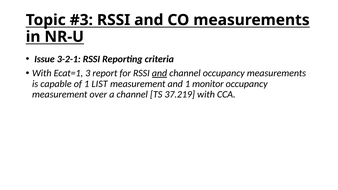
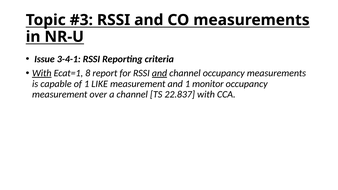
3-2-1: 3-2-1 -> 3-4-1
With at (42, 73) underline: none -> present
3: 3 -> 8
LIST: LIST -> LIKE
37.219: 37.219 -> 22.837
